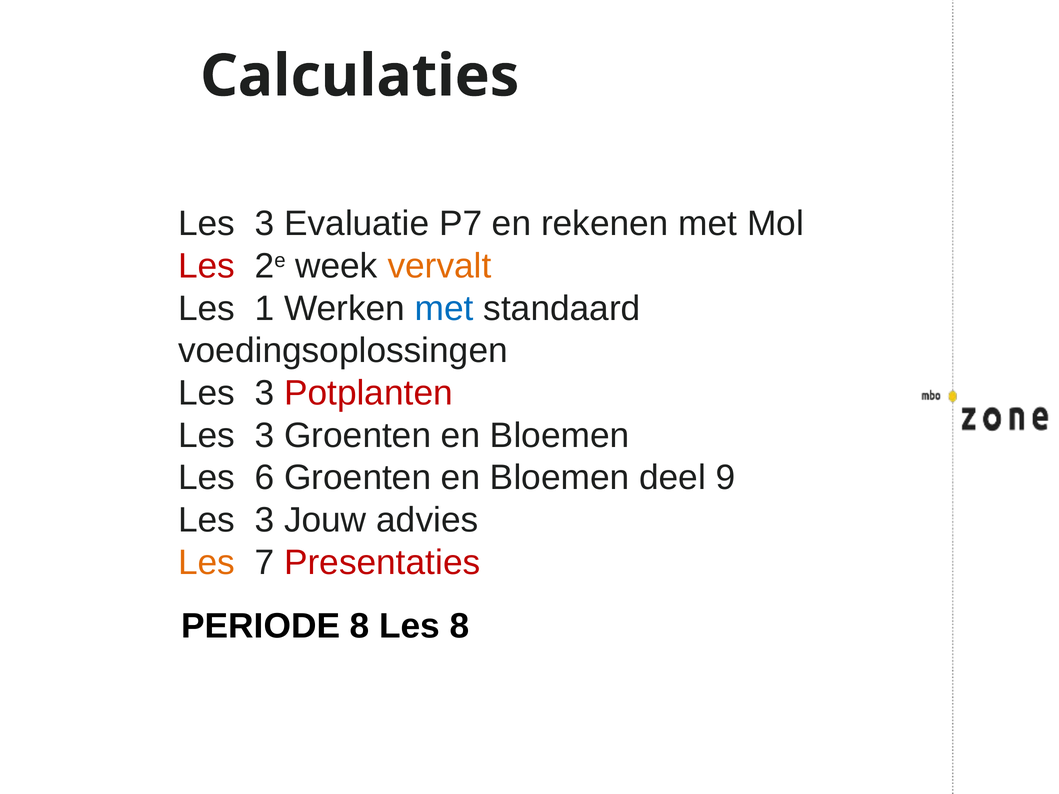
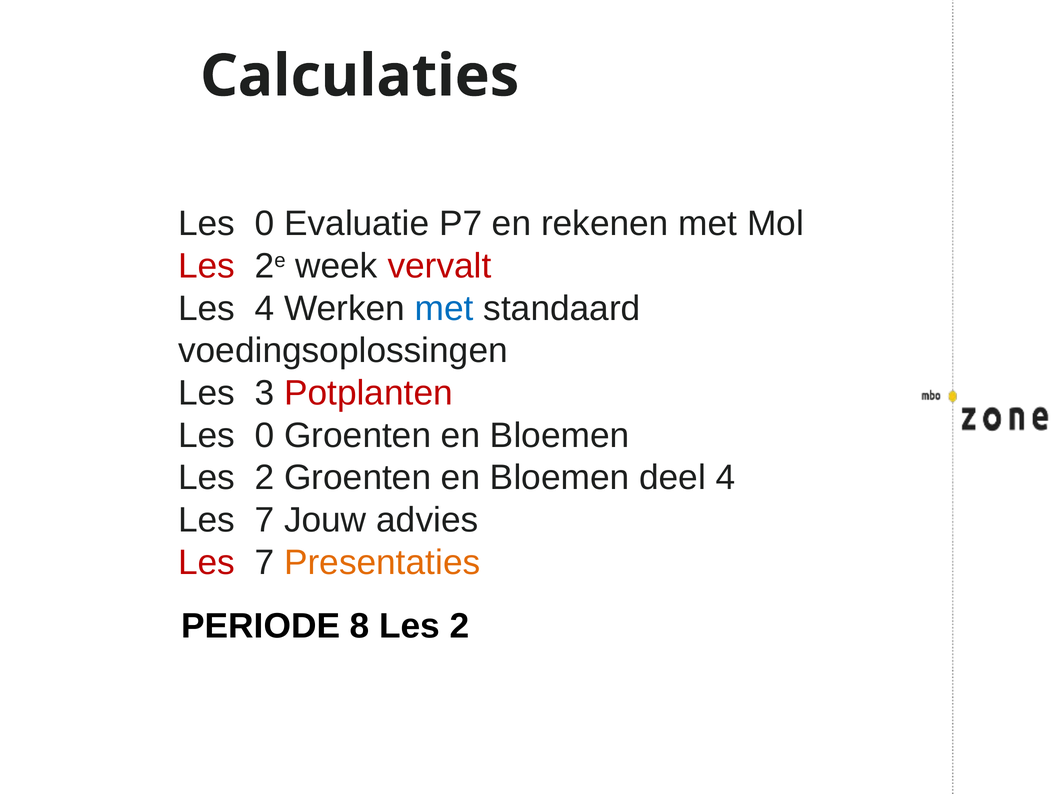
3 at (264, 224): 3 -> 0
vervalt colour: orange -> red
Les 1: 1 -> 4
3 at (264, 436): 3 -> 0
6 at (264, 478): 6 -> 2
deel 9: 9 -> 4
3 at (264, 520): 3 -> 7
Les at (207, 563) colour: orange -> red
Presentaties colour: red -> orange
8 Les 8: 8 -> 2
